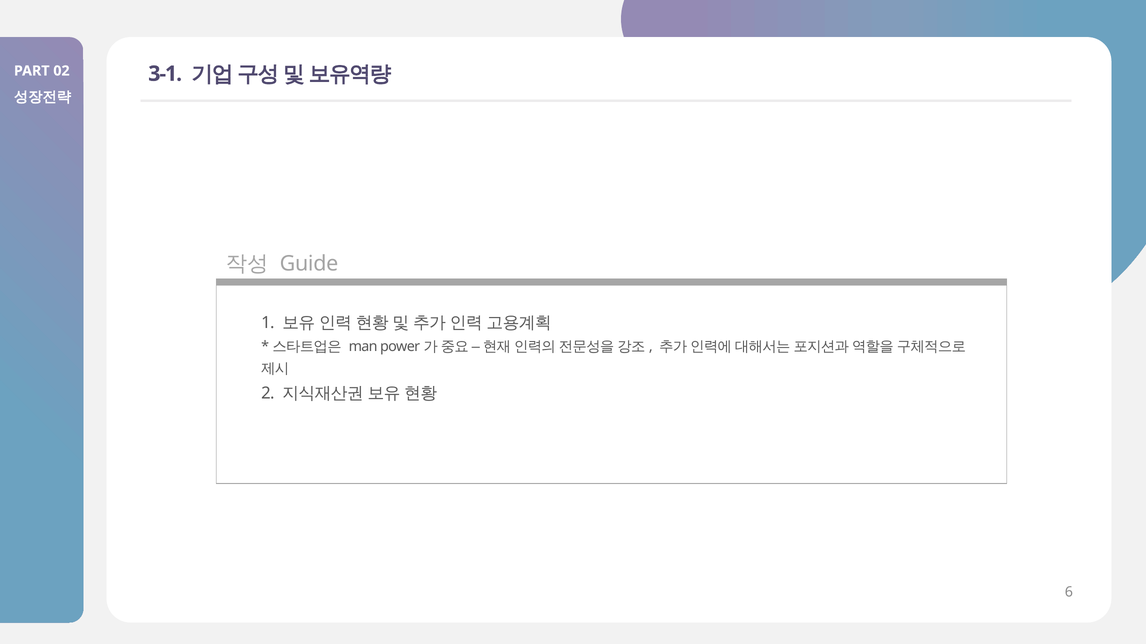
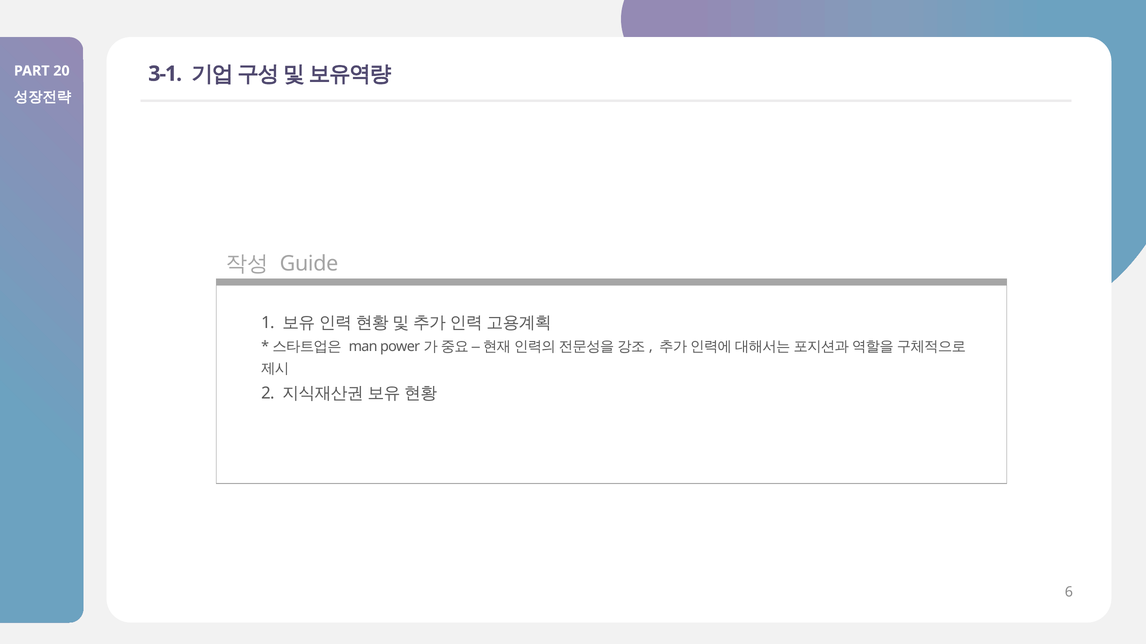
02: 02 -> 20
